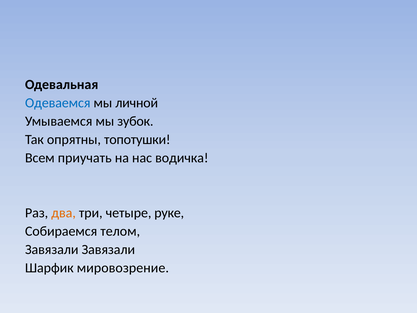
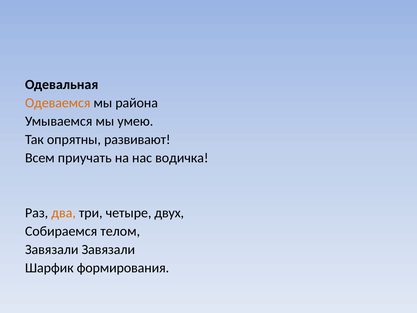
Одеваемся colour: blue -> orange
личной: личной -> района
зубок: зубок -> умею
топотушки: топотушки -> развивают
руке: руке -> двух
мировозрение: мировозрение -> формирования
